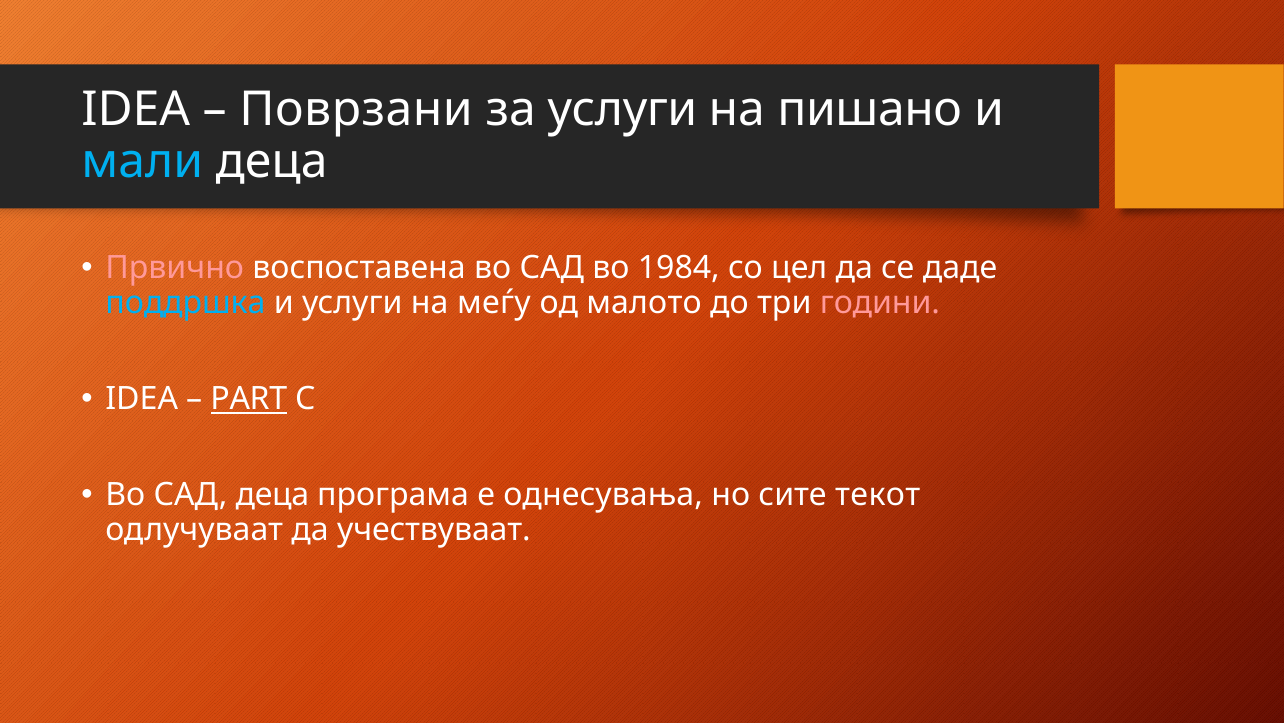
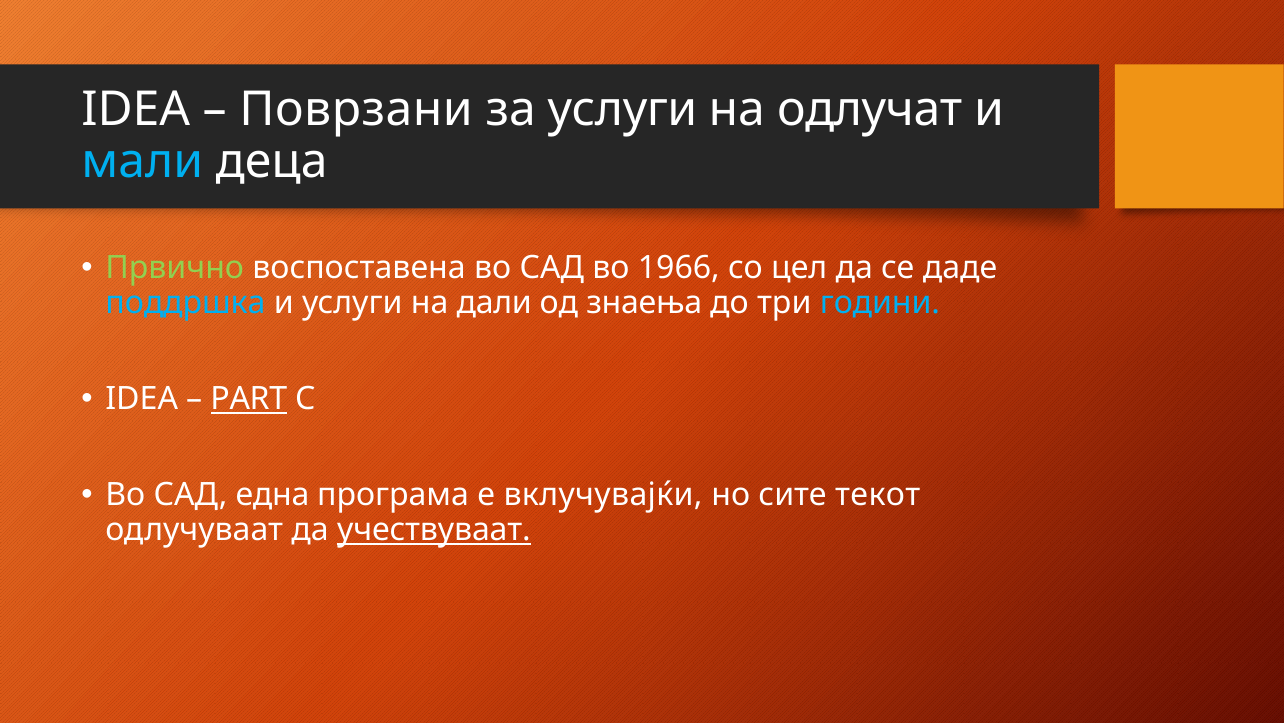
пишано: пишано -> одлучат
Првично colour: pink -> light green
1984: 1984 -> 1966
меѓу: меѓу -> дали
малото: малото -> знаења
години colour: pink -> light blue
САД деца: деца -> една
однесувања: однесувања -> вклучувајќи
учествуваат underline: none -> present
